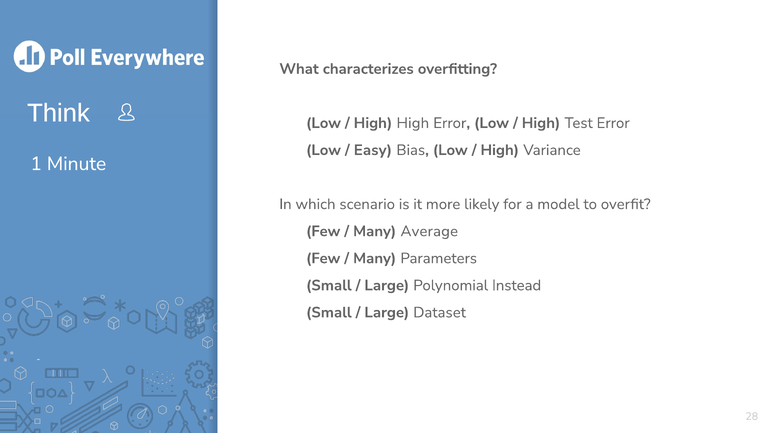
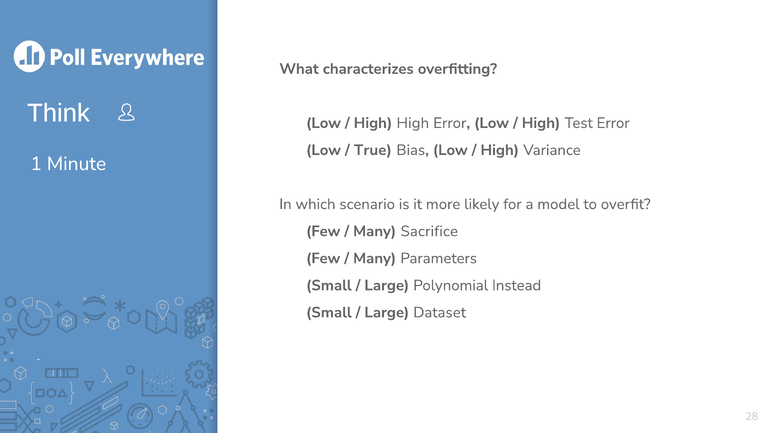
Easy: Easy -> True
Average: Average -> Sacrifice
